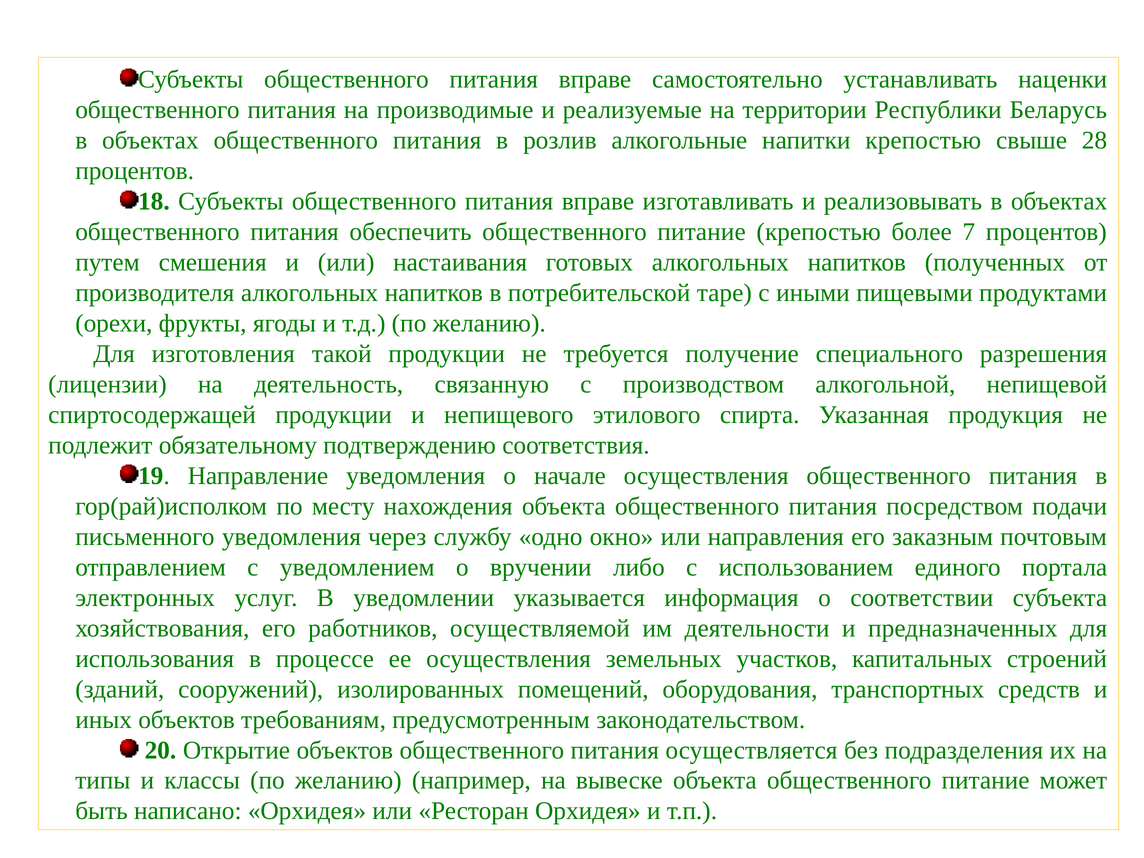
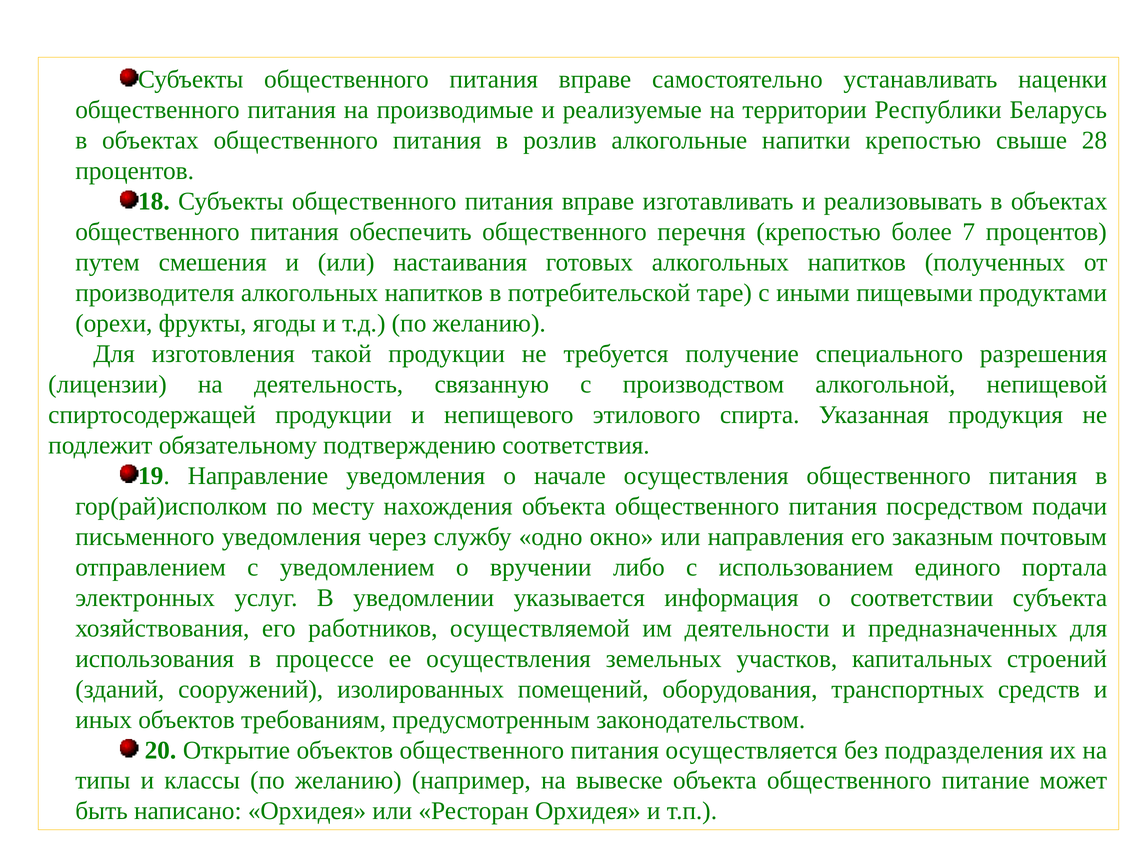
питание at (702, 232): питание -> перечня
